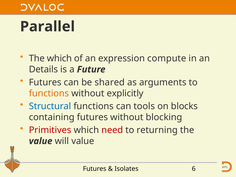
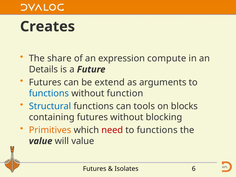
Parallel: Parallel -> Creates
The which: which -> share
shared: shared -> extend
functions at (49, 93) colour: orange -> blue
explicitly: explicitly -> function
Primitives colour: red -> orange
returning at (157, 130): returning -> functions
